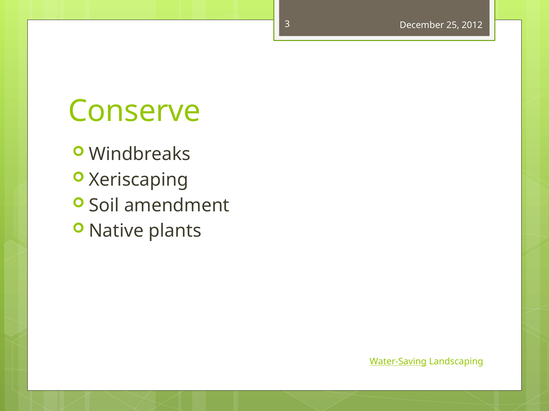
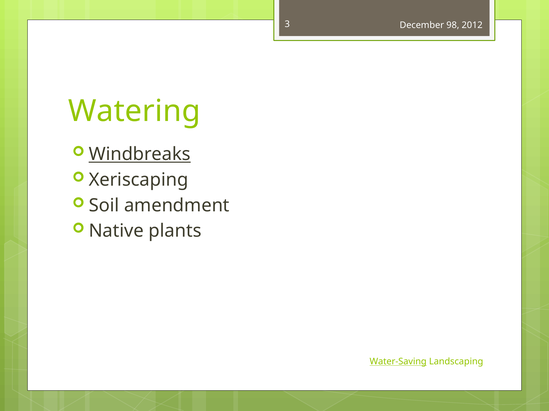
25: 25 -> 98
Conserve: Conserve -> Watering
Windbreaks underline: none -> present
